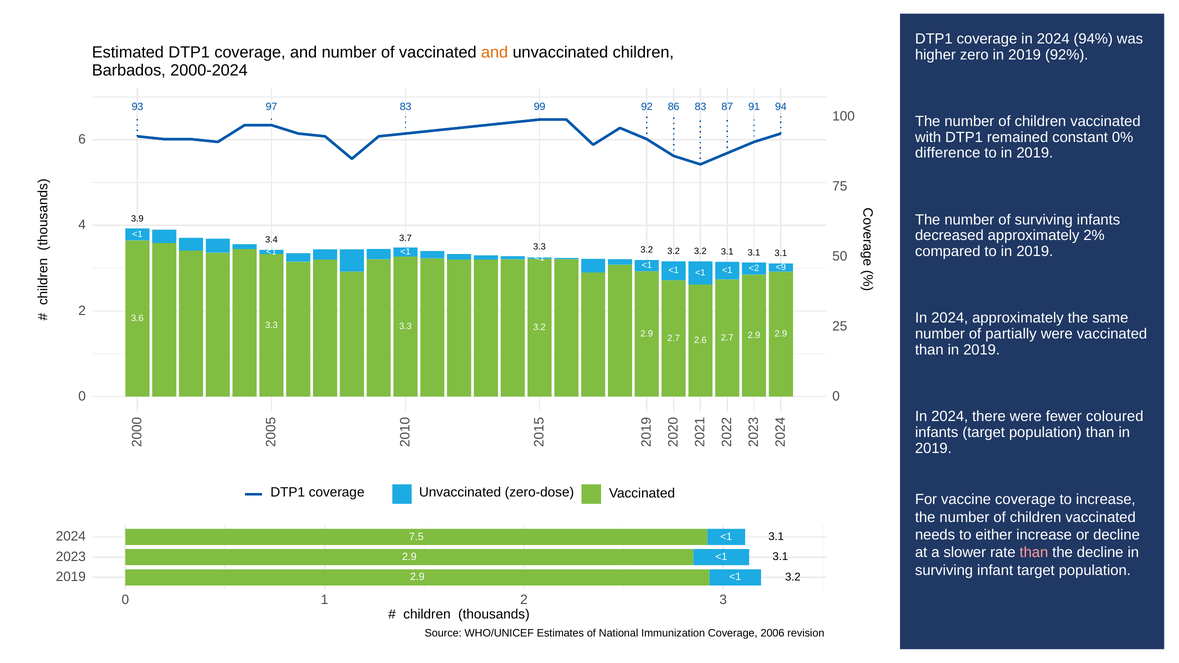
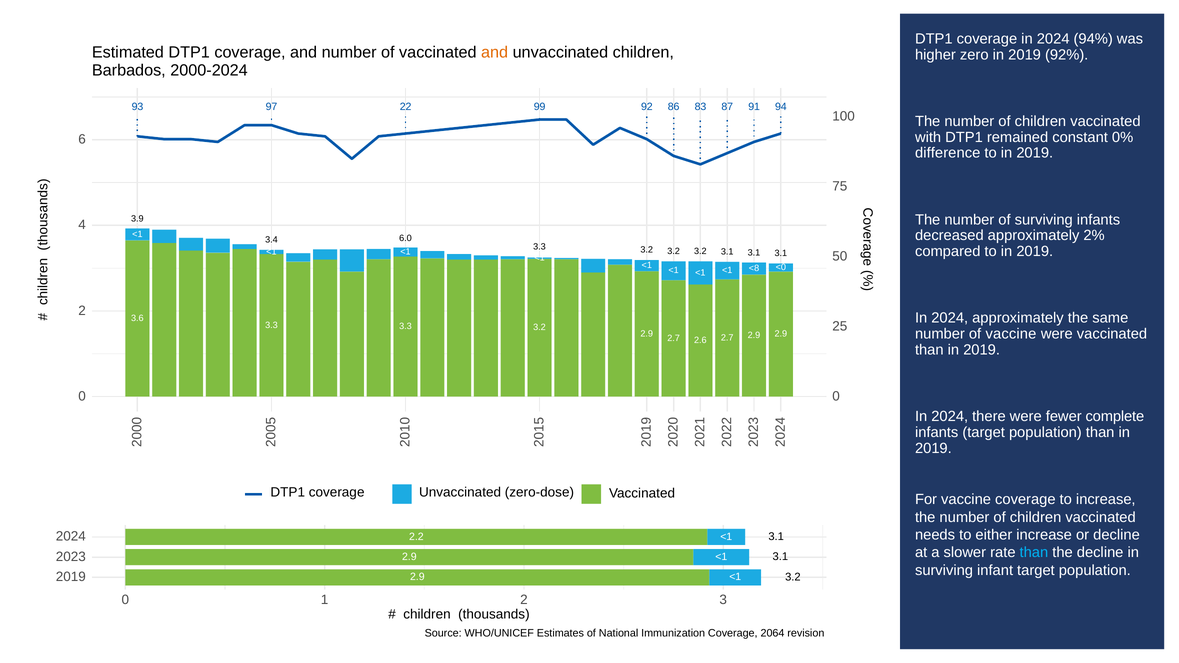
97 83: 83 -> 22
3.7: 3.7 -> 6.0
<9: <9 -> <0
<2: <2 -> <8
of partially: partially -> vaccine
coloured: coloured -> complete
7.5: 7.5 -> 2.2
than at (1034, 553) colour: pink -> light blue
2006: 2006 -> 2064
